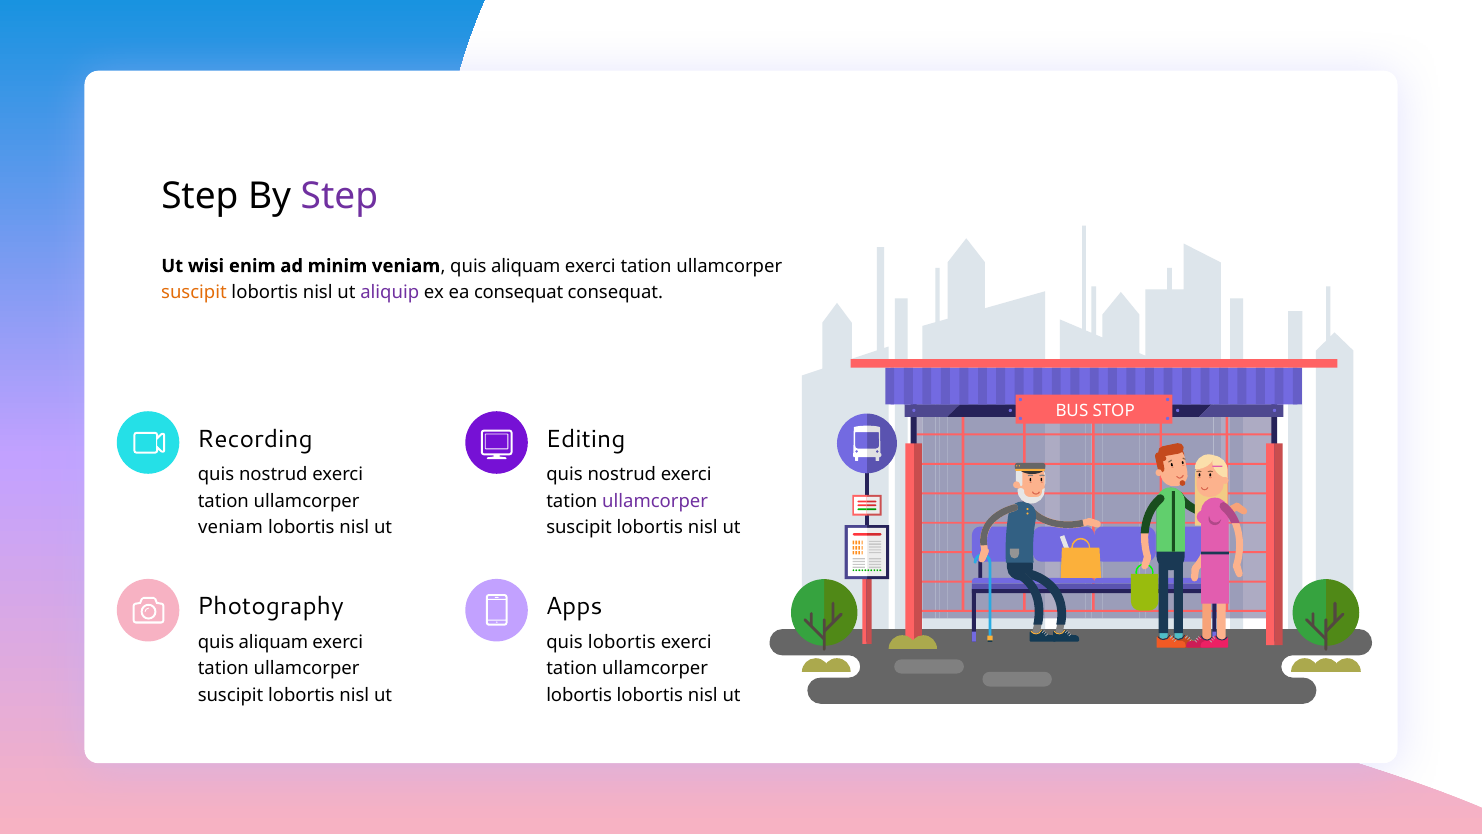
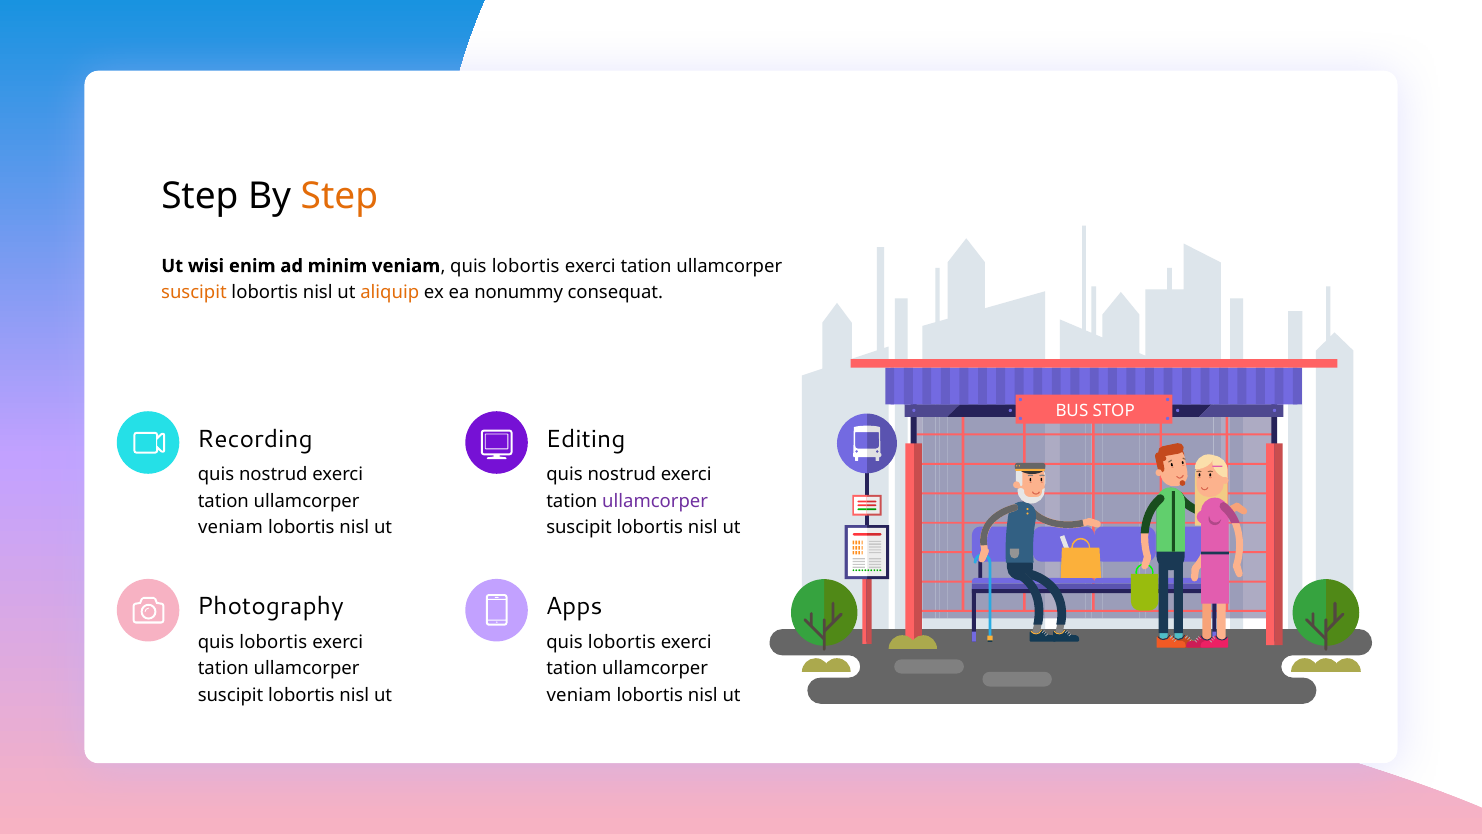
Step at (339, 196) colour: purple -> orange
veniam quis aliquam: aliquam -> lobortis
aliquip colour: purple -> orange
ea consequat: consequat -> nonummy
aliquam at (273, 642): aliquam -> lobortis
lobortis at (579, 695): lobortis -> veniam
